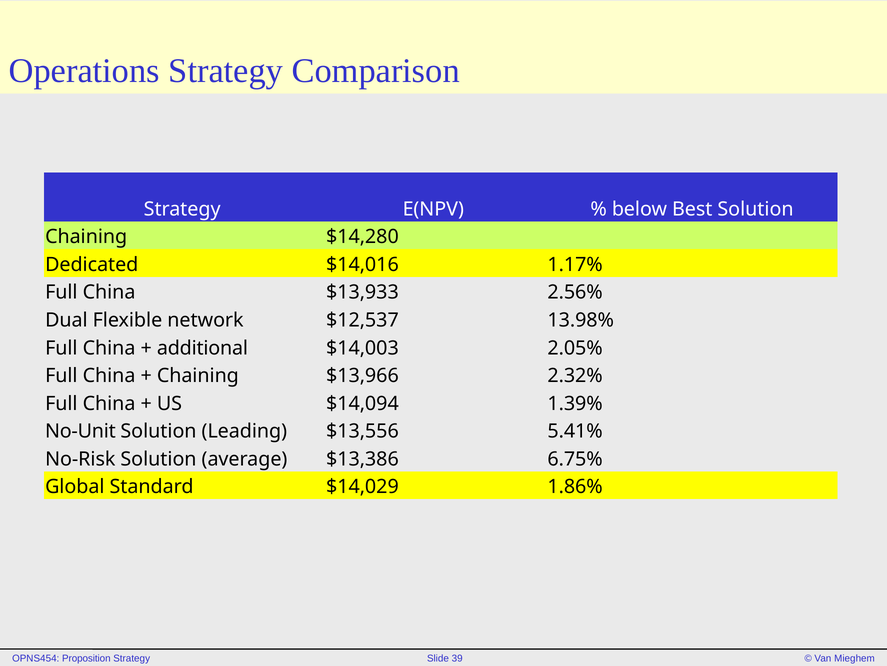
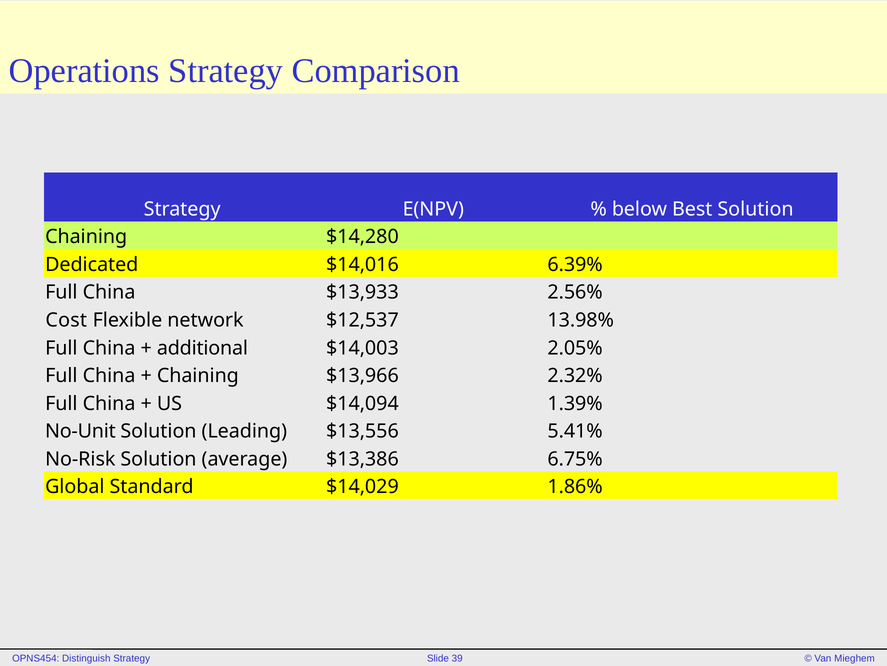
1.17%: 1.17% -> 6.39%
Dual: Dual -> Cost
Proposition: Proposition -> Distinguish
